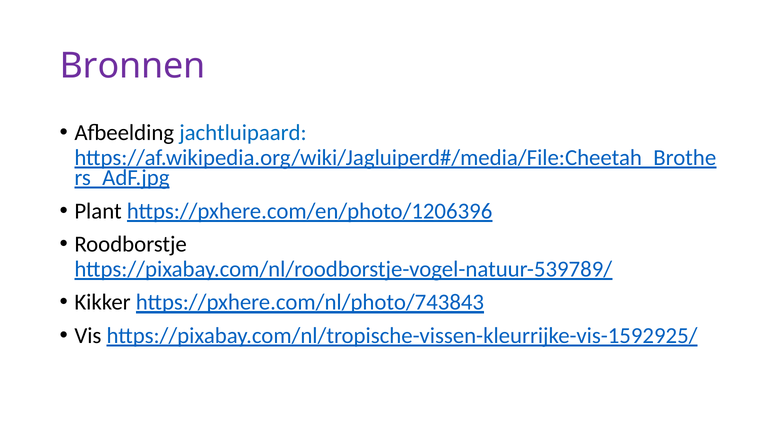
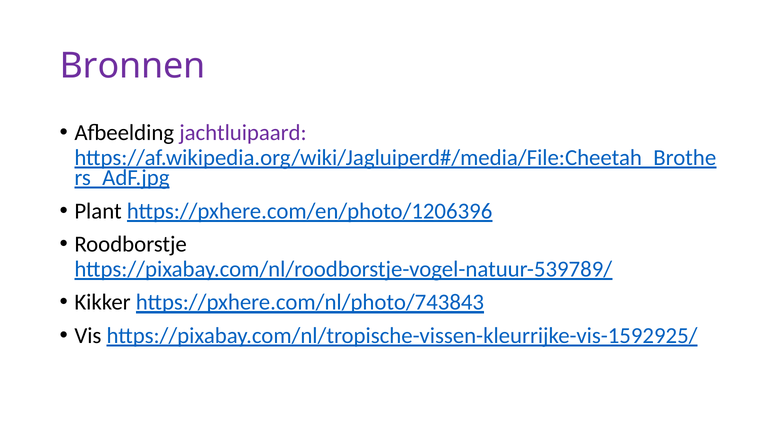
jachtluipaard colour: blue -> purple
